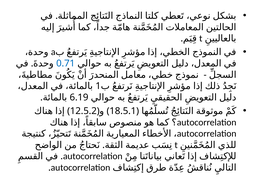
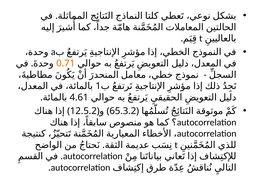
0.71 colour: blue -> orange
6.19: 6.19 -> 4.61
18.5.1: 18.5.1 -> 65.3.2
